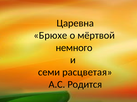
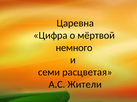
Брюхе: Брюхе -> Цифра
Родится: Родится -> Жители
